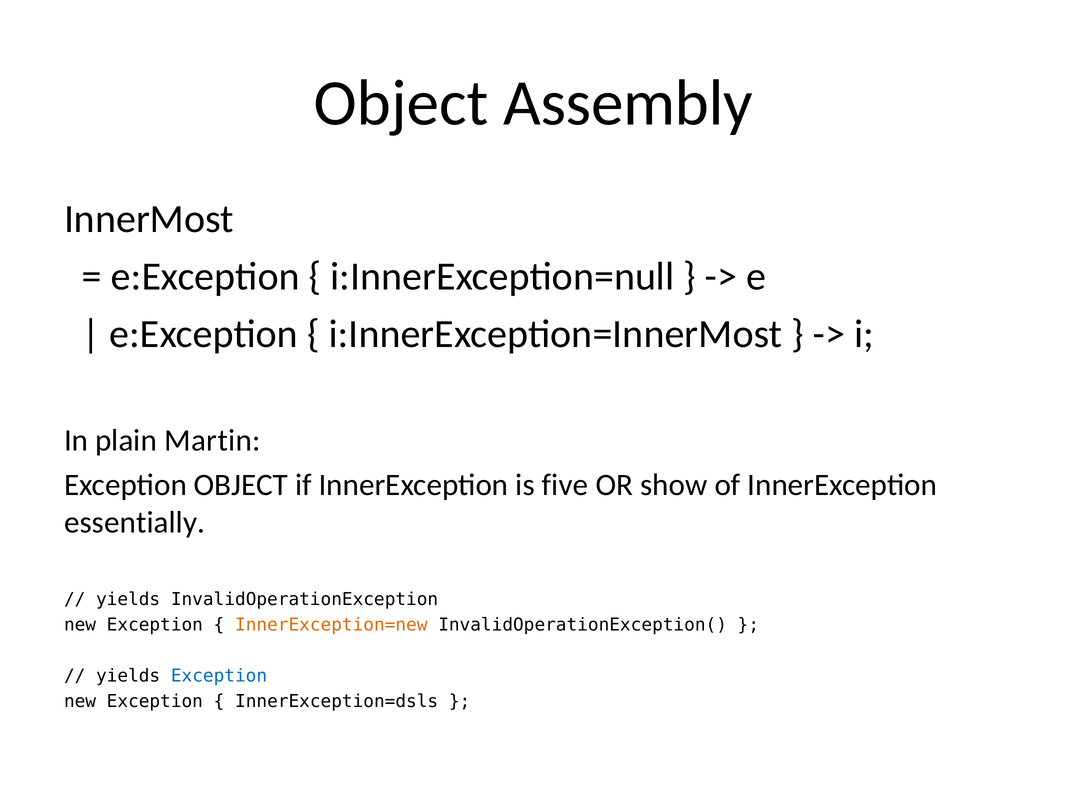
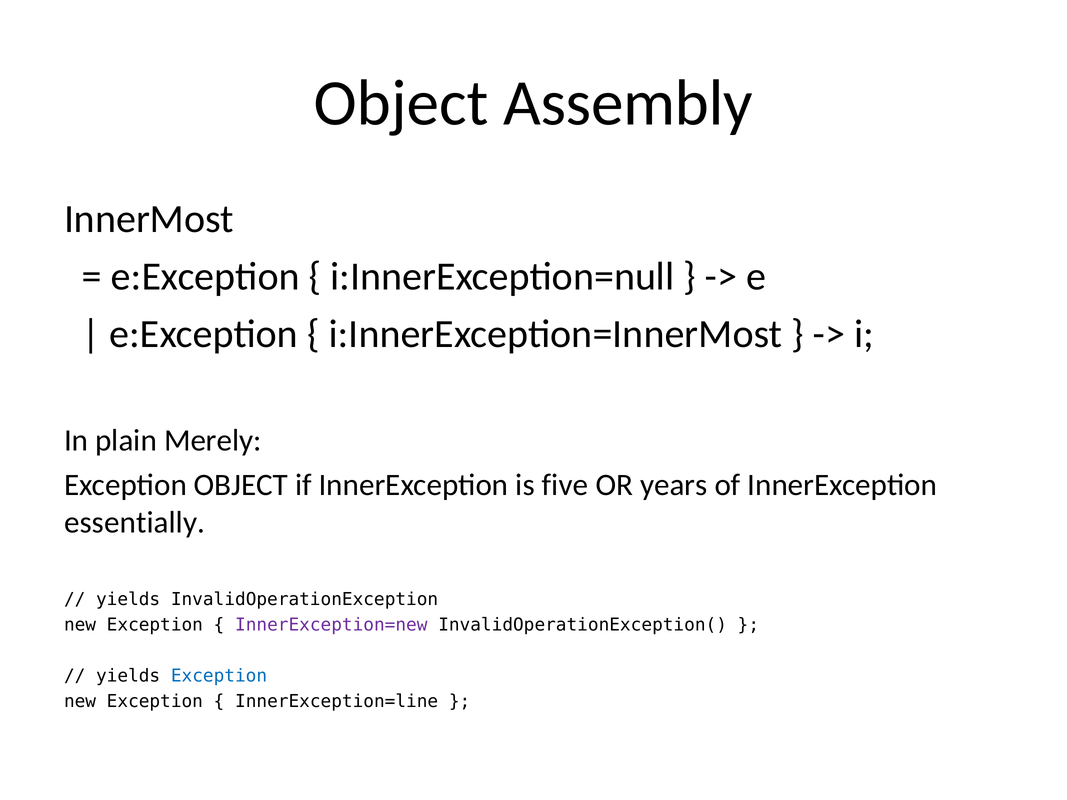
Martin: Martin -> Merely
show: show -> years
InnerException=new colour: orange -> purple
InnerException=dsls: InnerException=dsls -> InnerException=line
